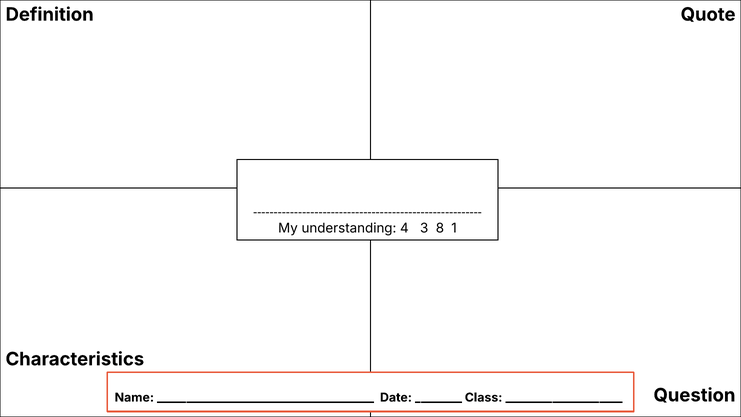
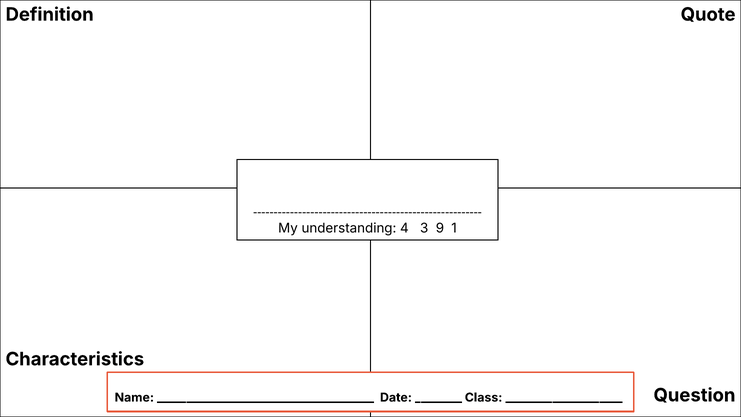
8: 8 -> 9
